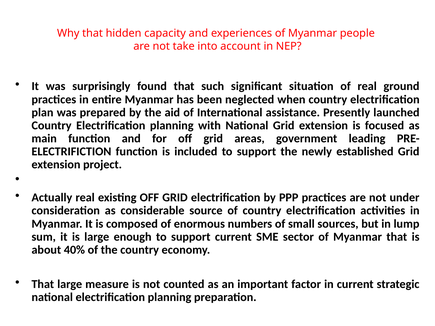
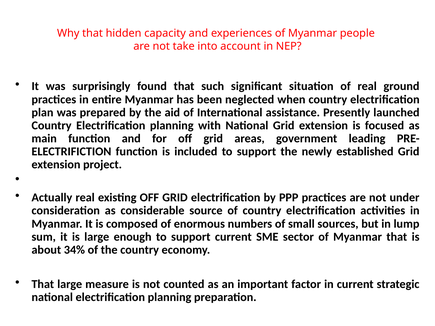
40%: 40% -> 34%
